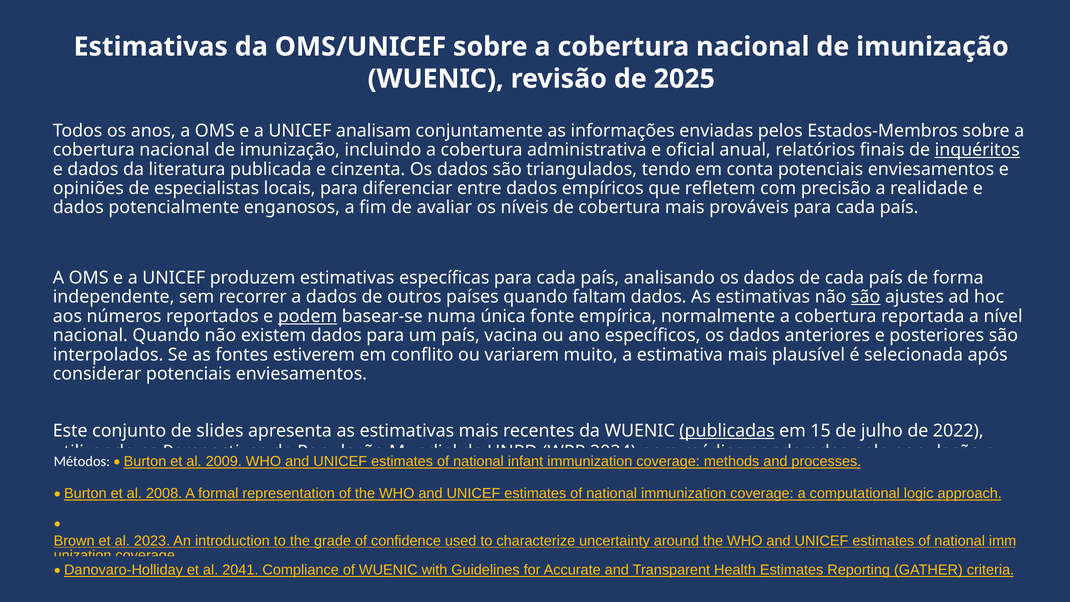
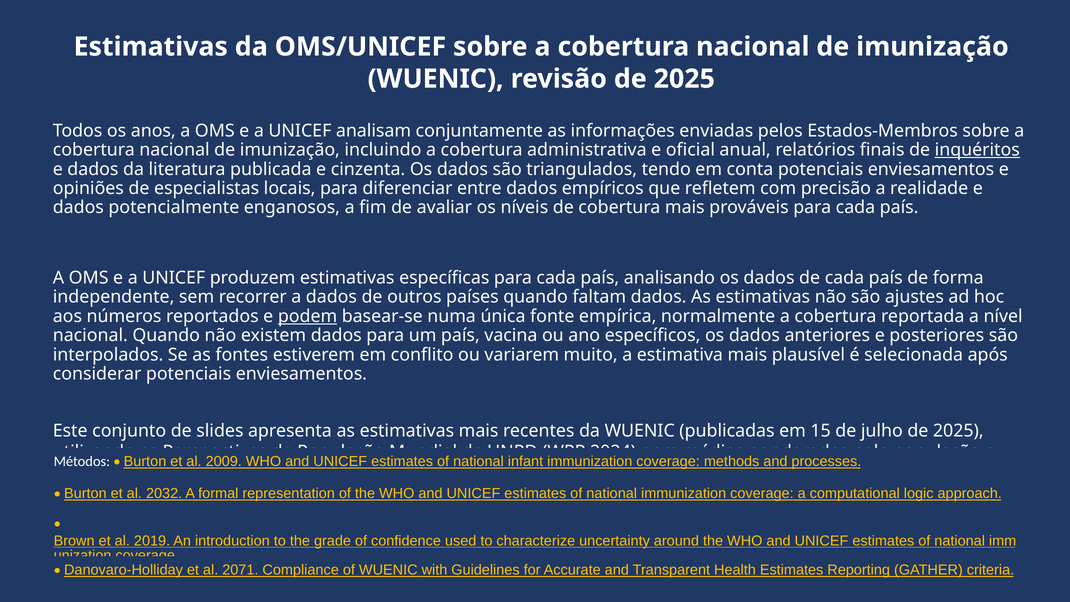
são at (866, 297) underline: present -> none
publicadas underline: present -> none
julho de 2022: 2022 -> 2025
2008: 2008 -> 2032
2023: 2023 -> 2019
2041: 2041 -> 2071
